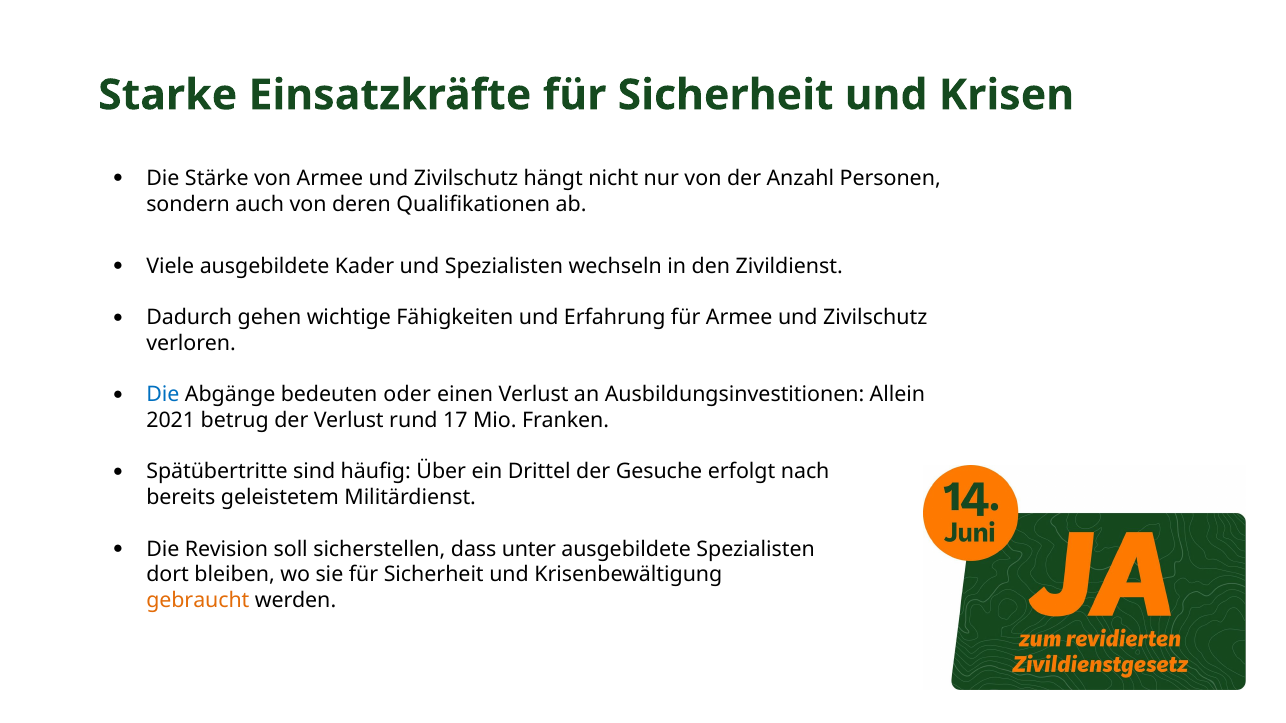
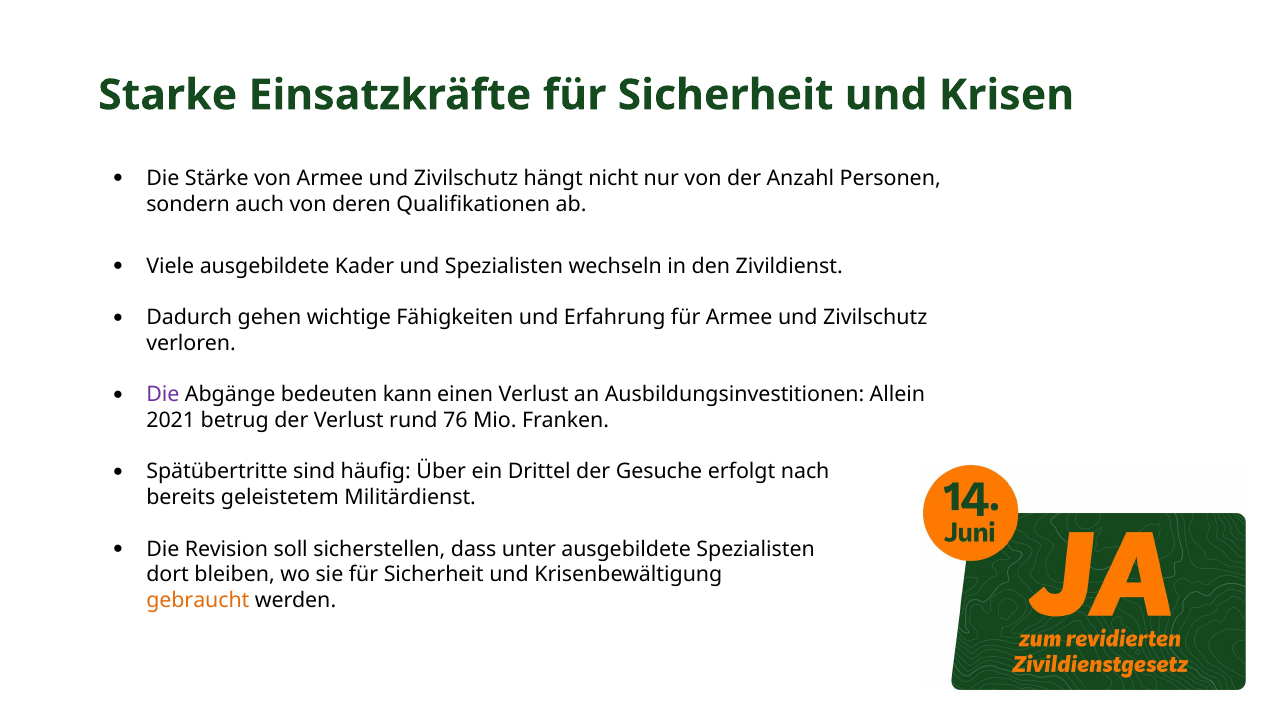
Die at (163, 395) colour: blue -> purple
oder: oder -> kann
17: 17 -> 76
